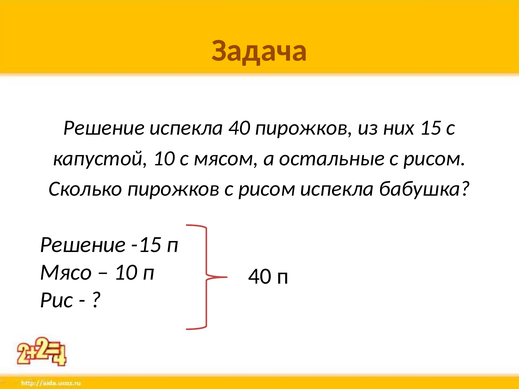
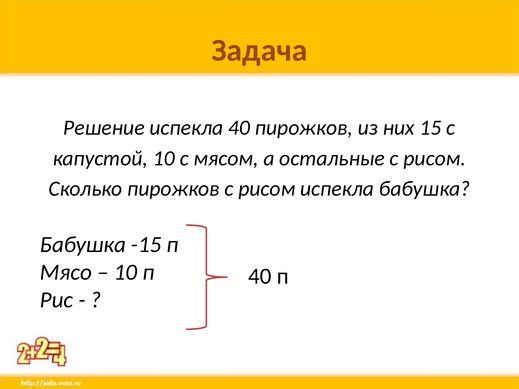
Решение at (83, 245): Решение -> Бабушка
